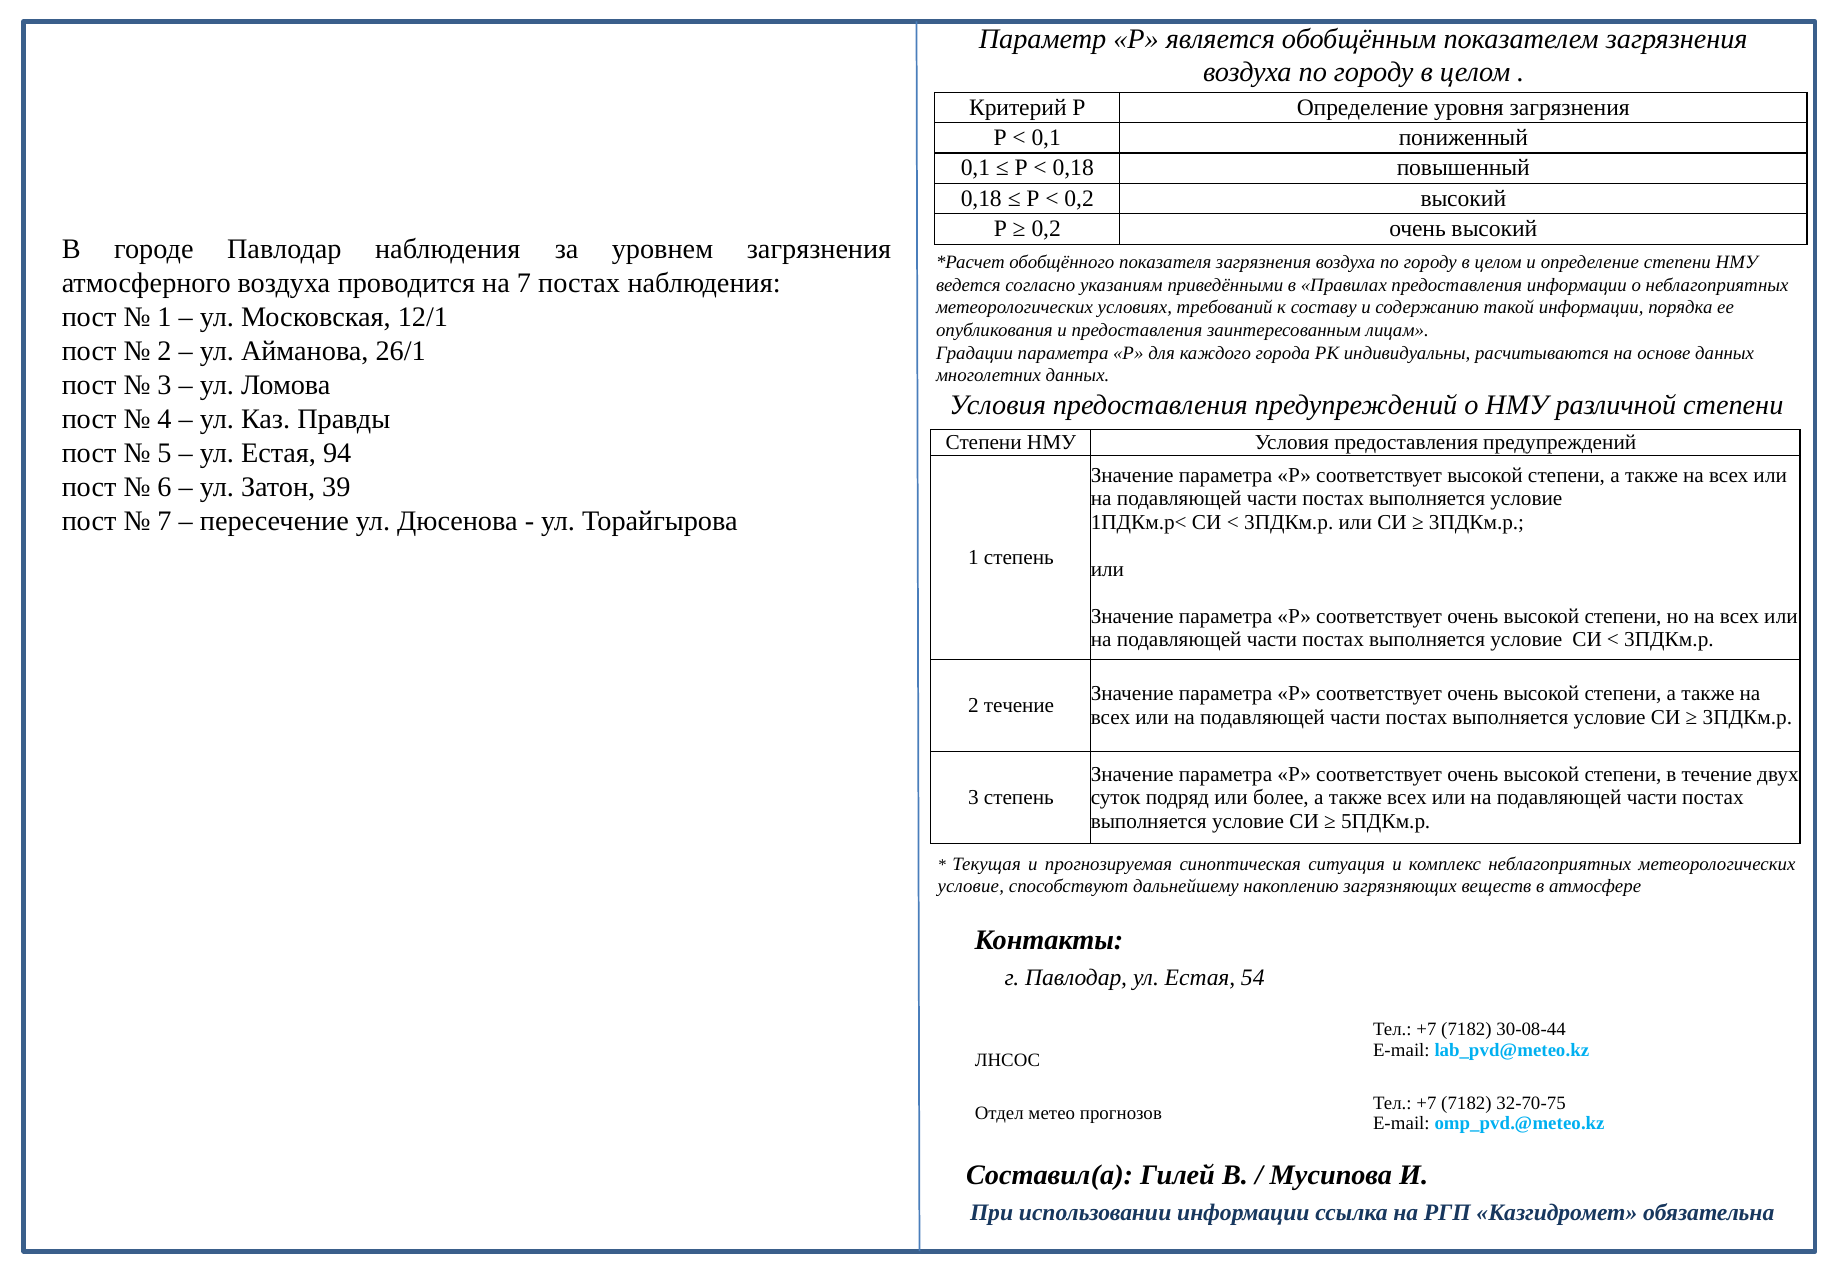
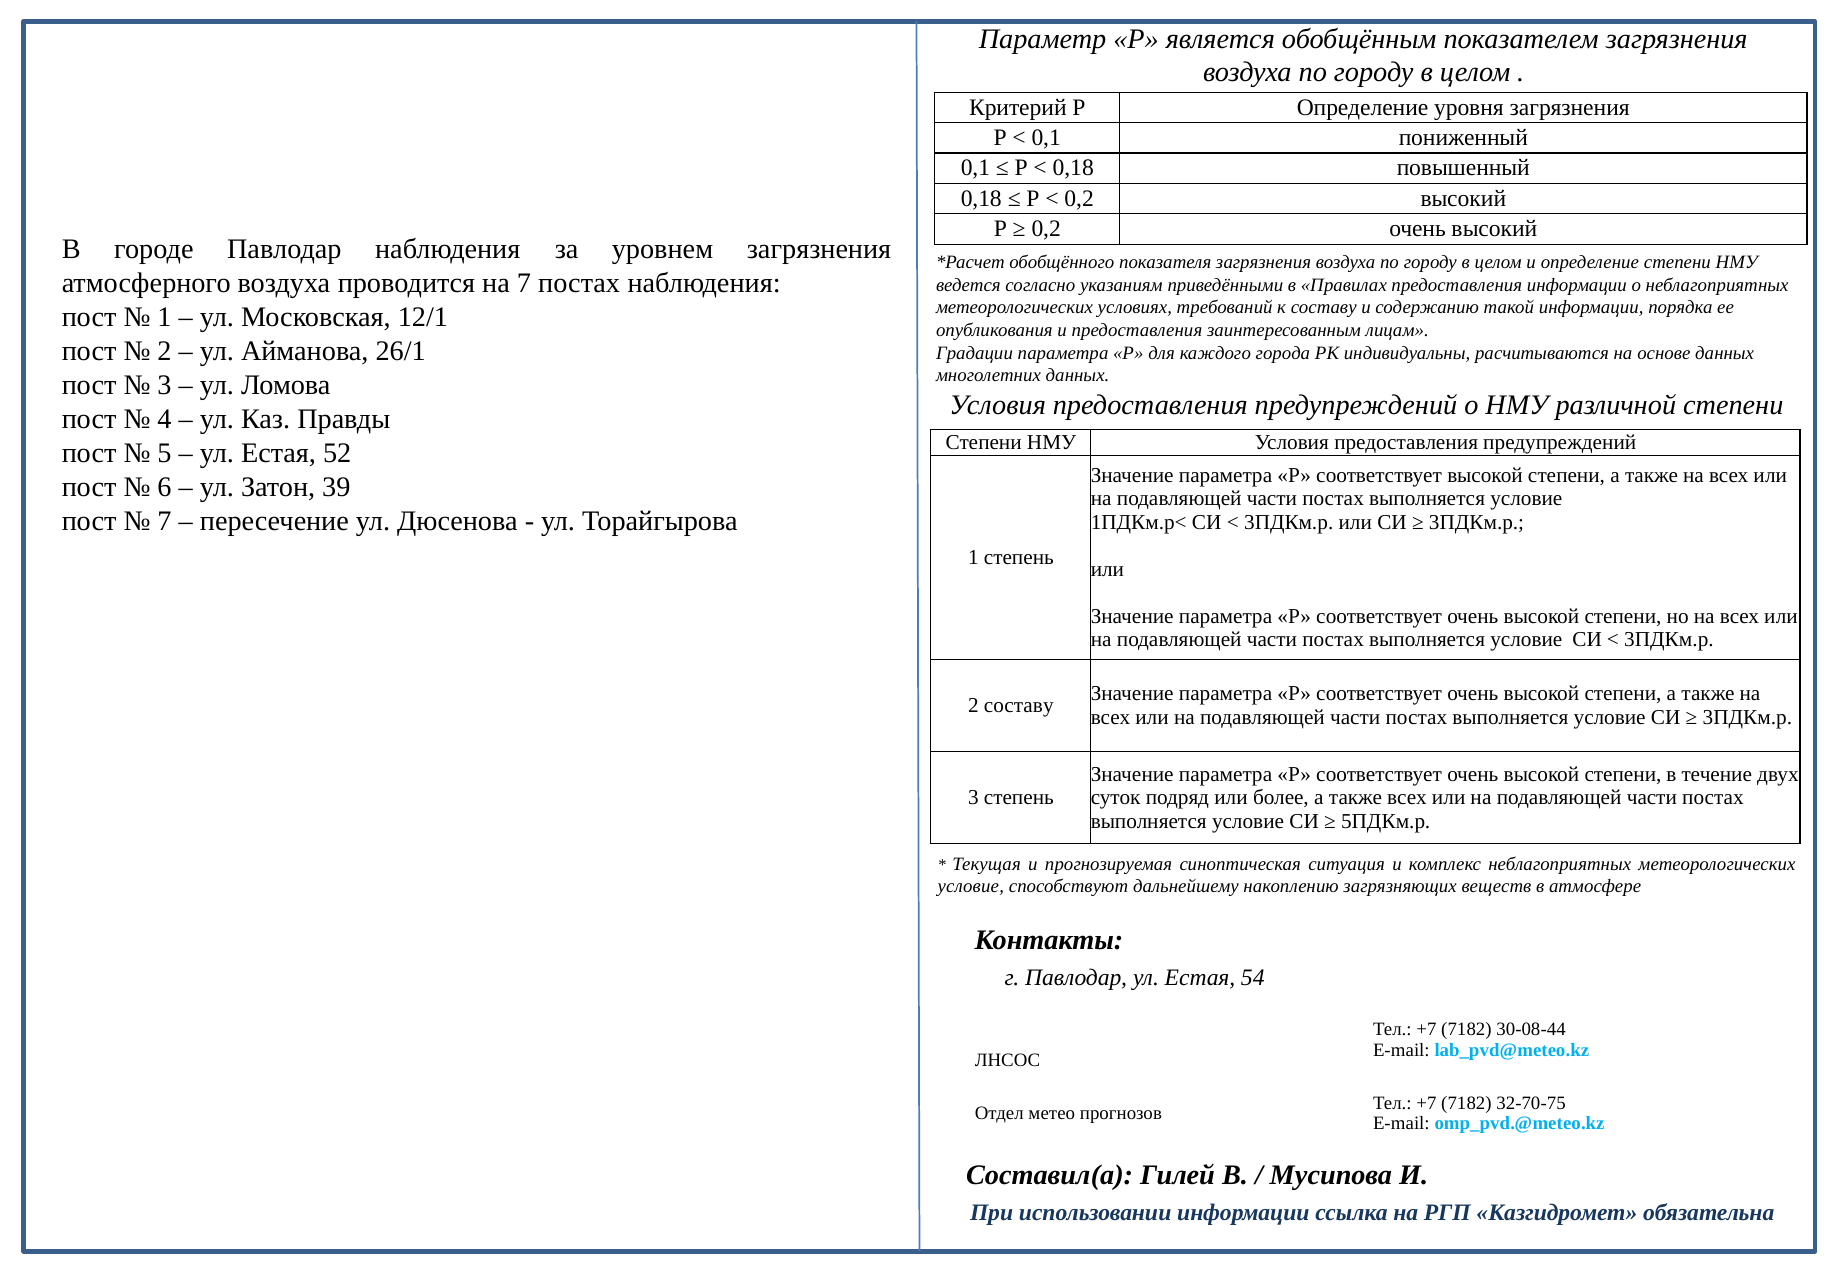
94: 94 -> 52
2 течение: течение -> составу
